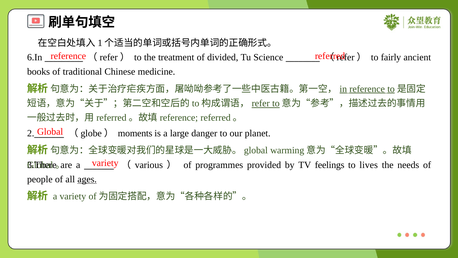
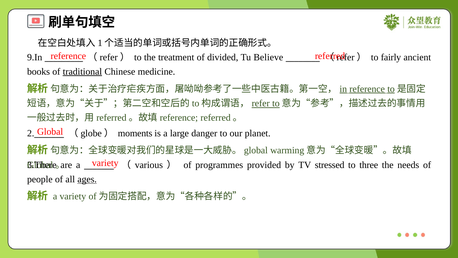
6.In: 6.In -> 9.In
Science: Science -> Believe
traditional underline: none -> present
feelings: feelings -> stressed
lives: lives -> three
